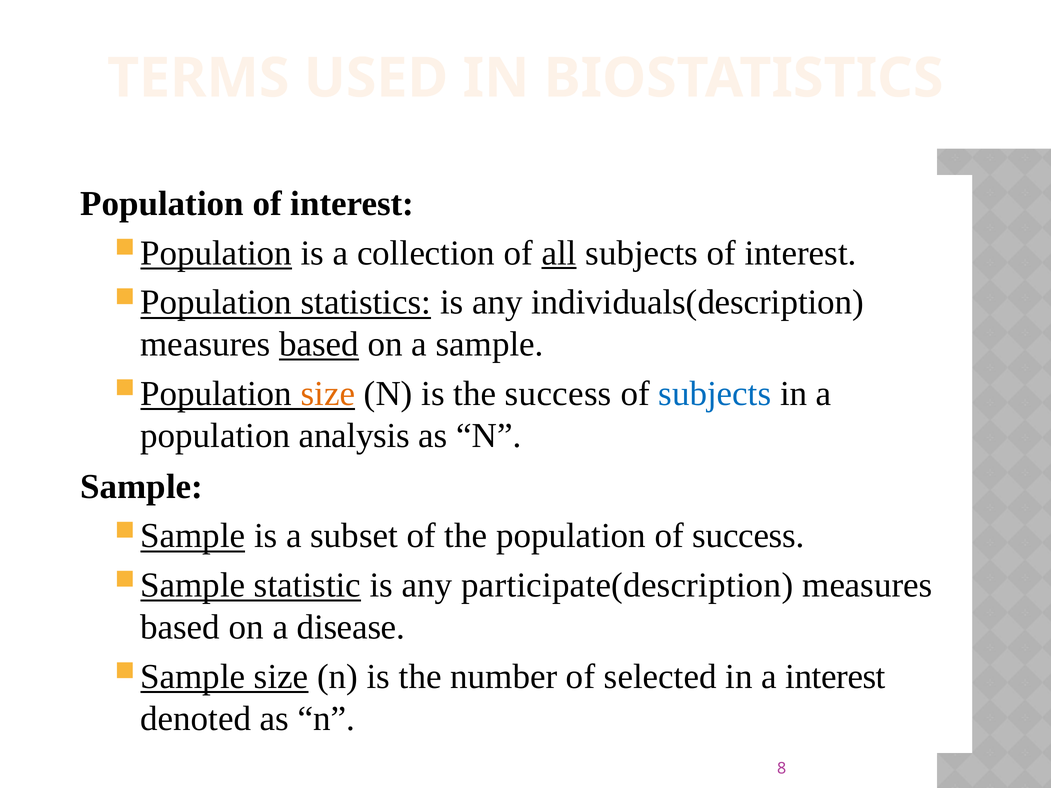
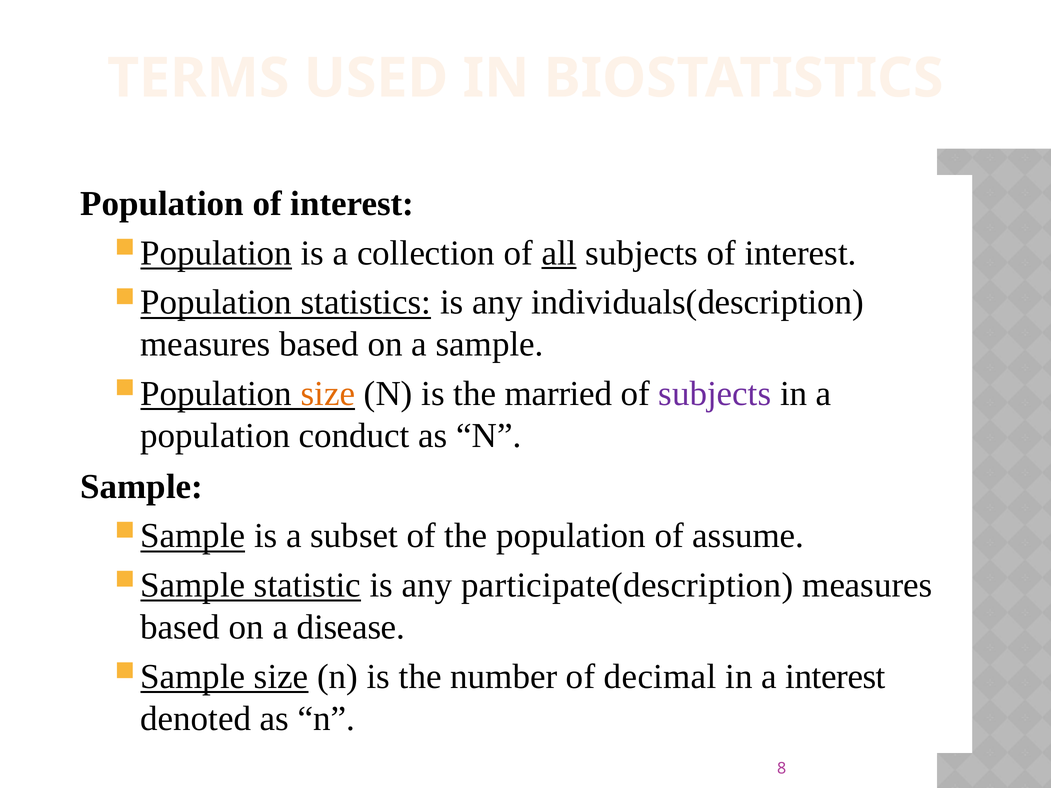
based at (319, 344) underline: present -> none
the success: success -> married
subjects at (715, 394) colour: blue -> purple
analysis: analysis -> conduct
of success: success -> assume
selected: selected -> decimal
